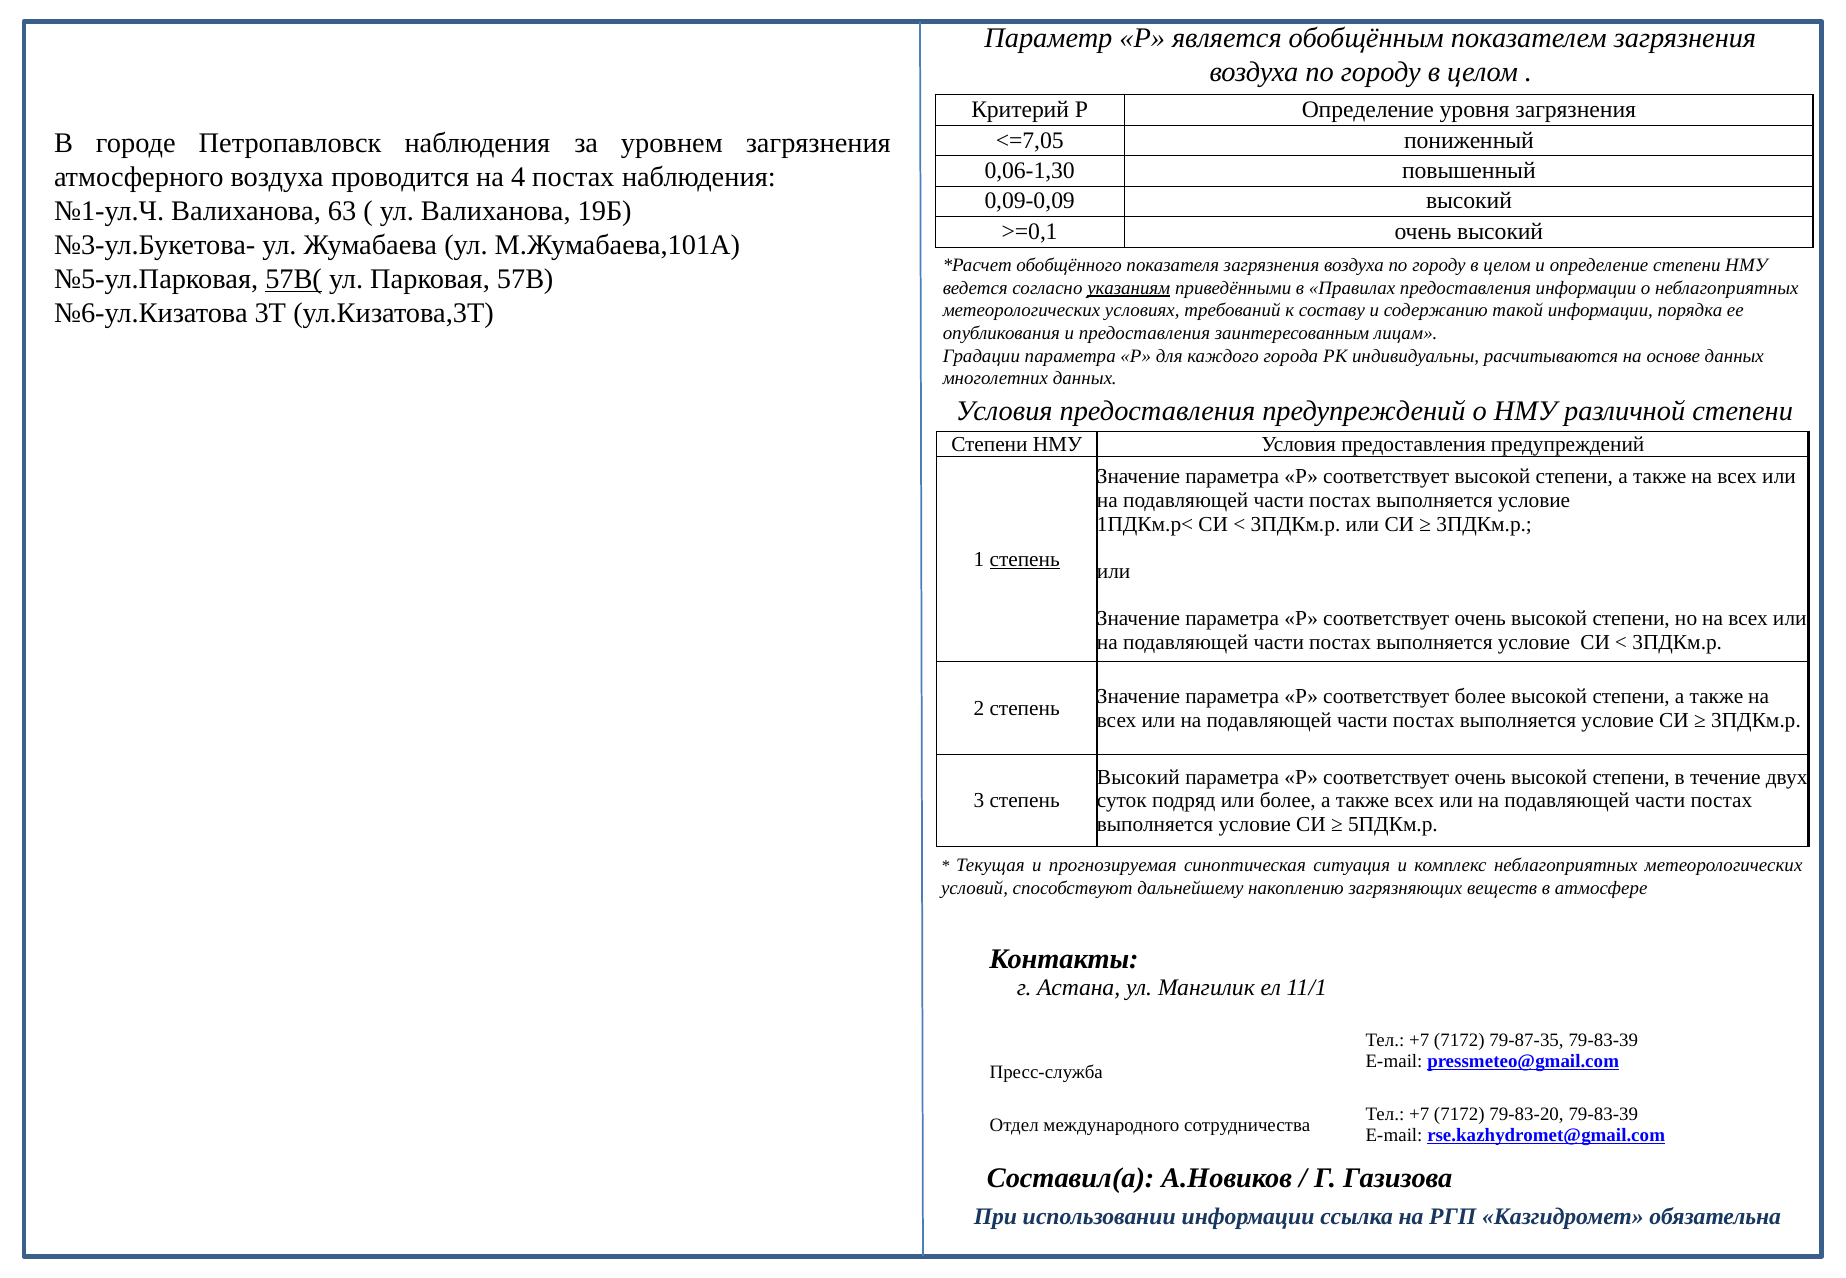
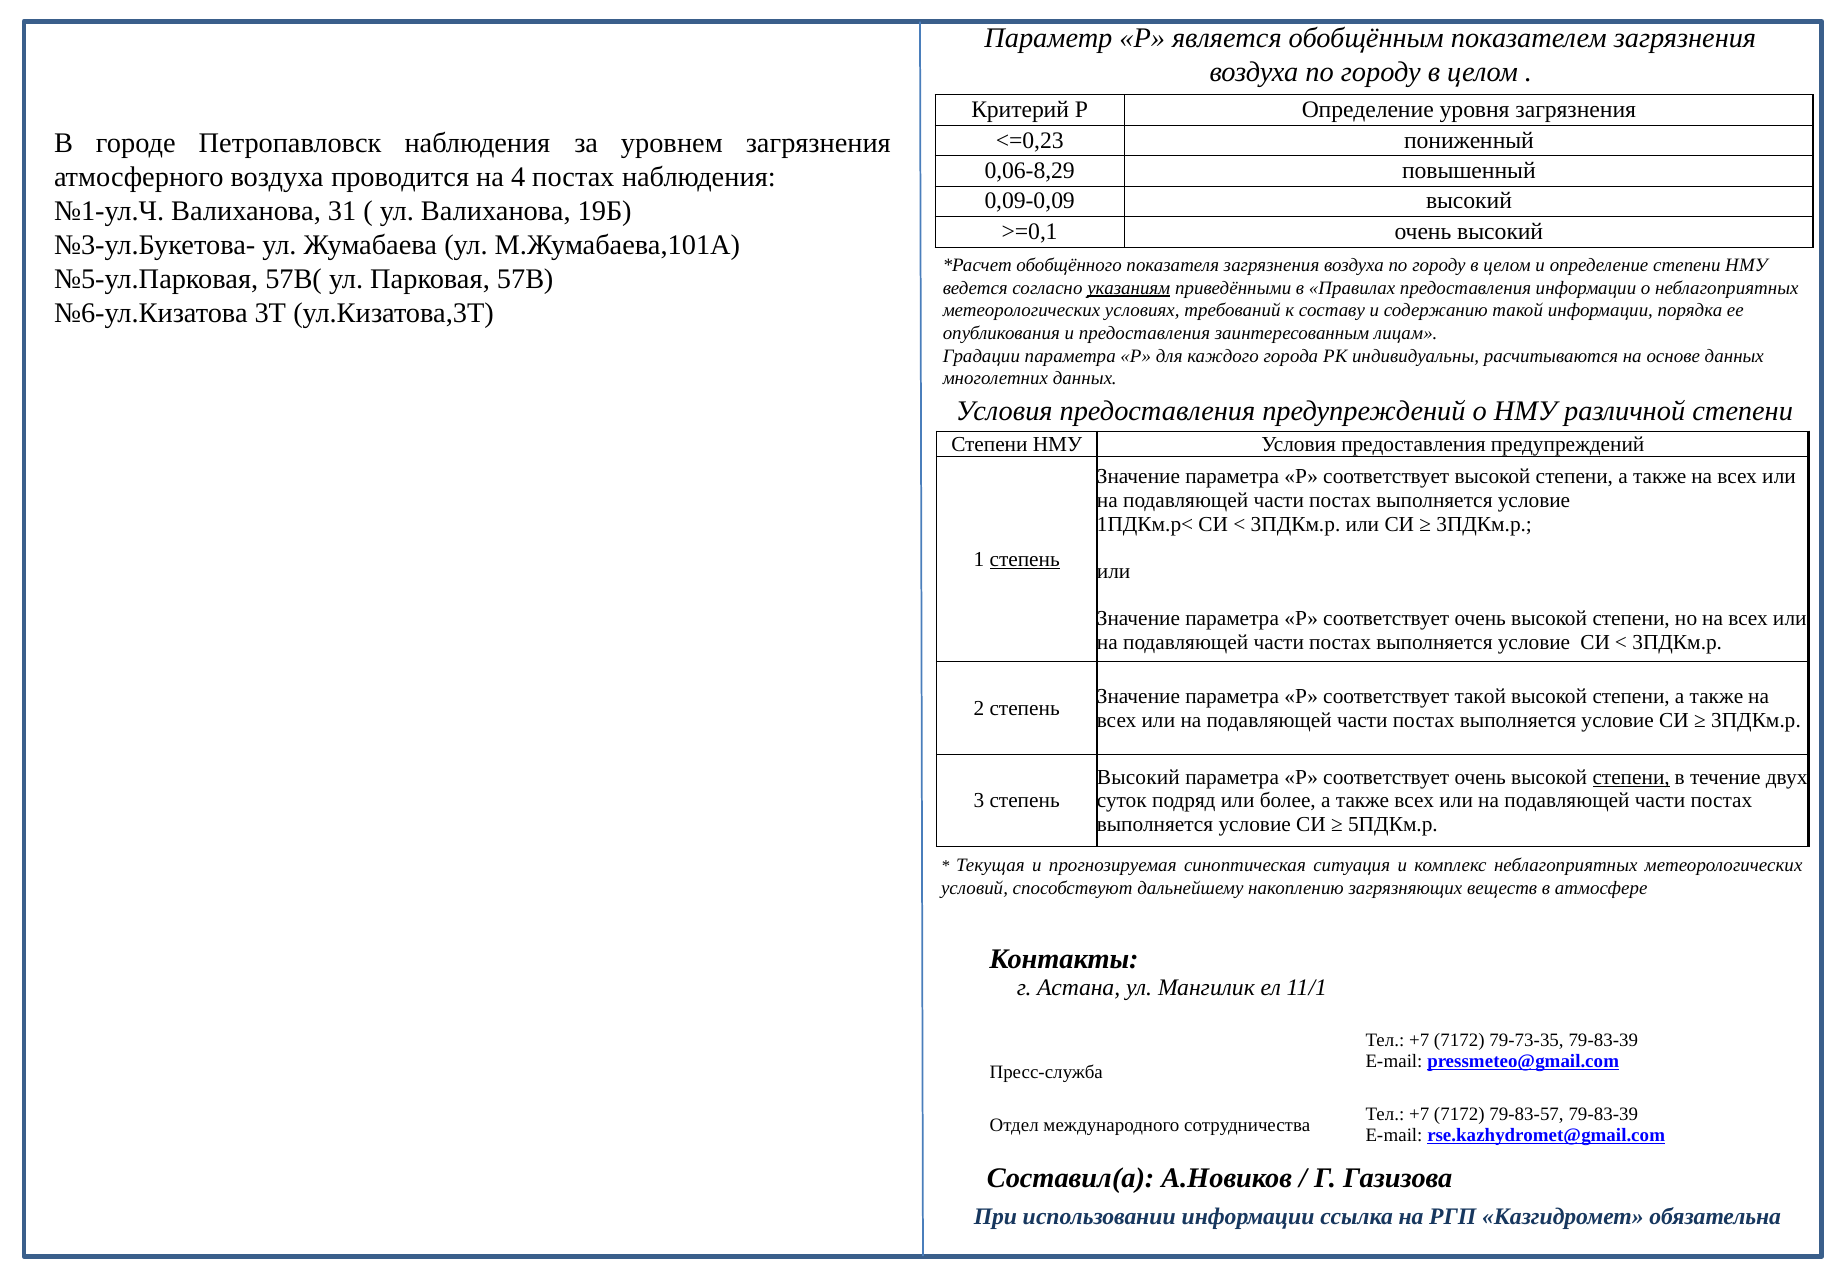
<=7,05: <=7,05 -> <=0,23
0,06-1,30: 0,06-1,30 -> 0,06-8,29
63: 63 -> 31
57В( underline: present -> none
соответствует более: более -> такой
степени at (1631, 777) underline: none -> present
79-87-35: 79-87-35 -> 79-73-35
79-83-20: 79-83-20 -> 79-83-57
